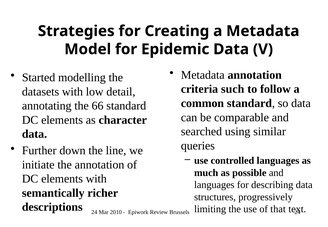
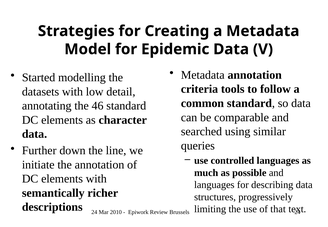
such: such -> tools
66: 66 -> 46
